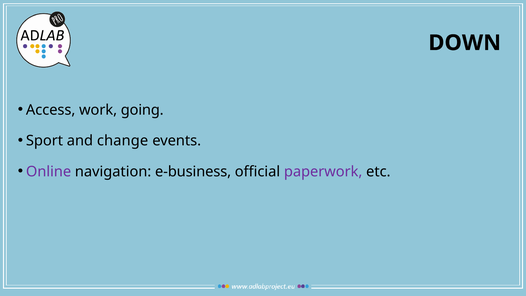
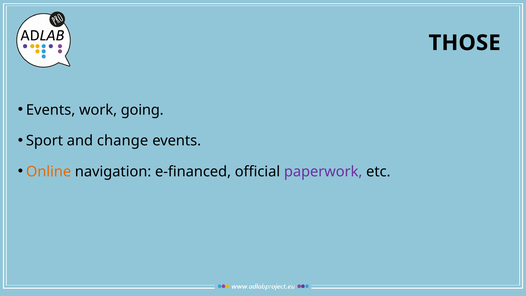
DOWN: DOWN -> THOSE
Access at (51, 110): Access -> Events
Online colour: purple -> orange
e-business: e-business -> e-financed
